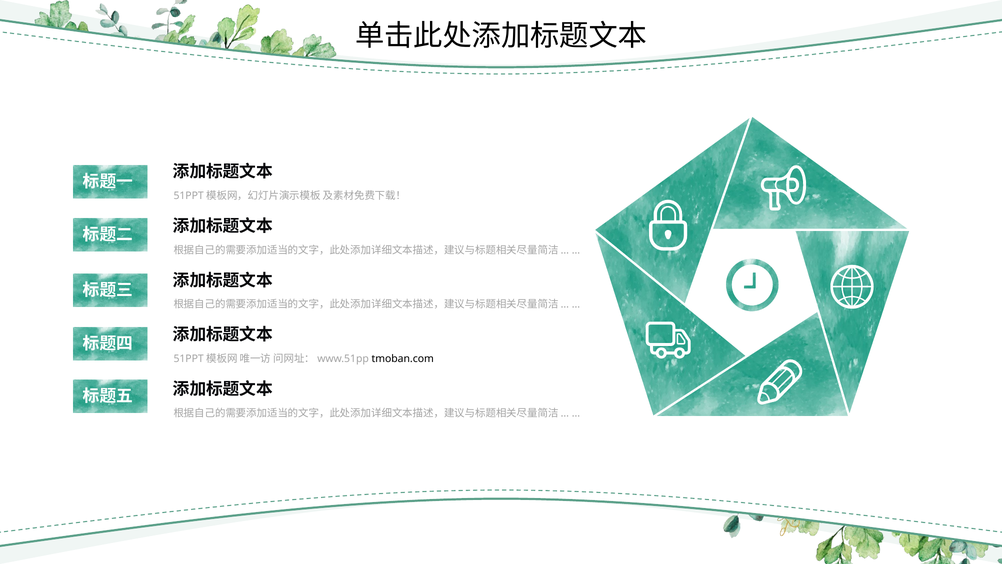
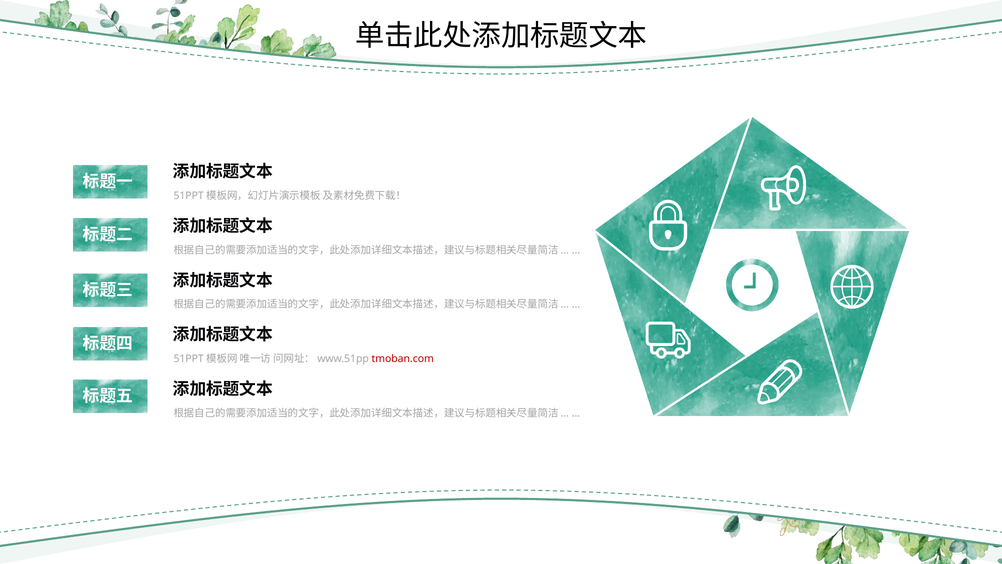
tmoban.com colour: black -> red
